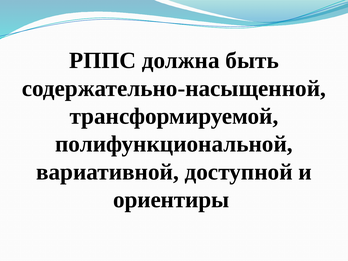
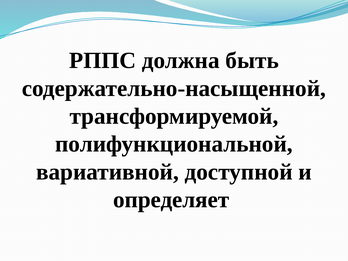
ориентиры: ориентиры -> определяет
